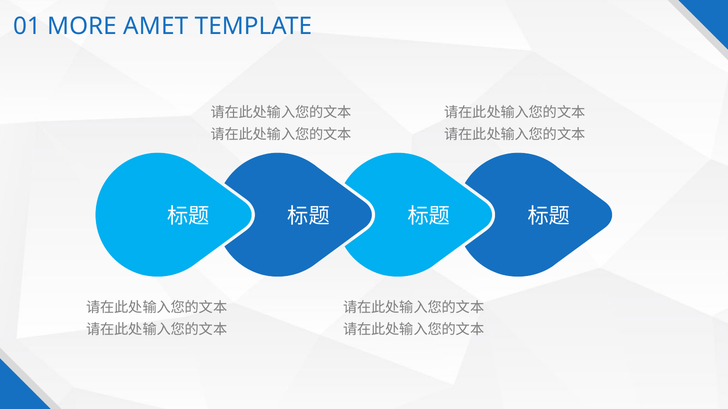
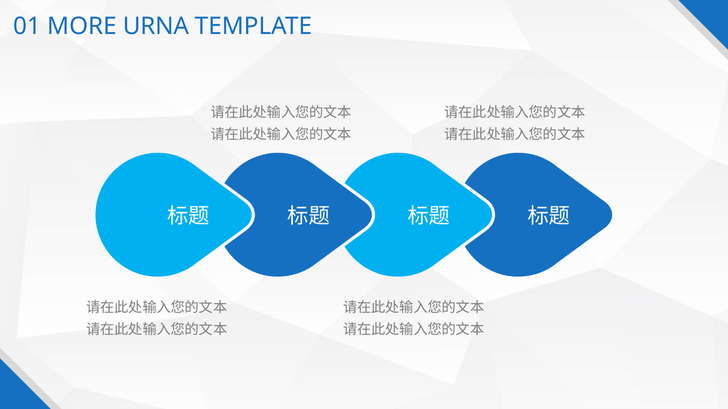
AMET: AMET -> URNA
